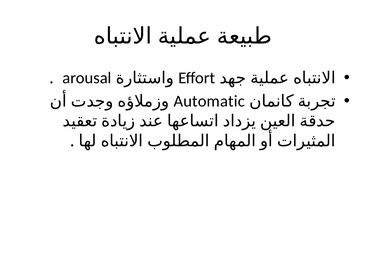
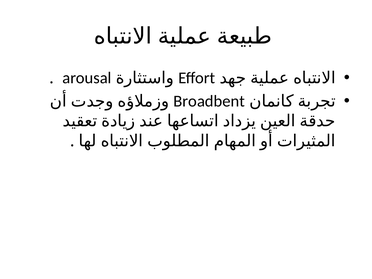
Automatic: Automatic -> Broadbent
